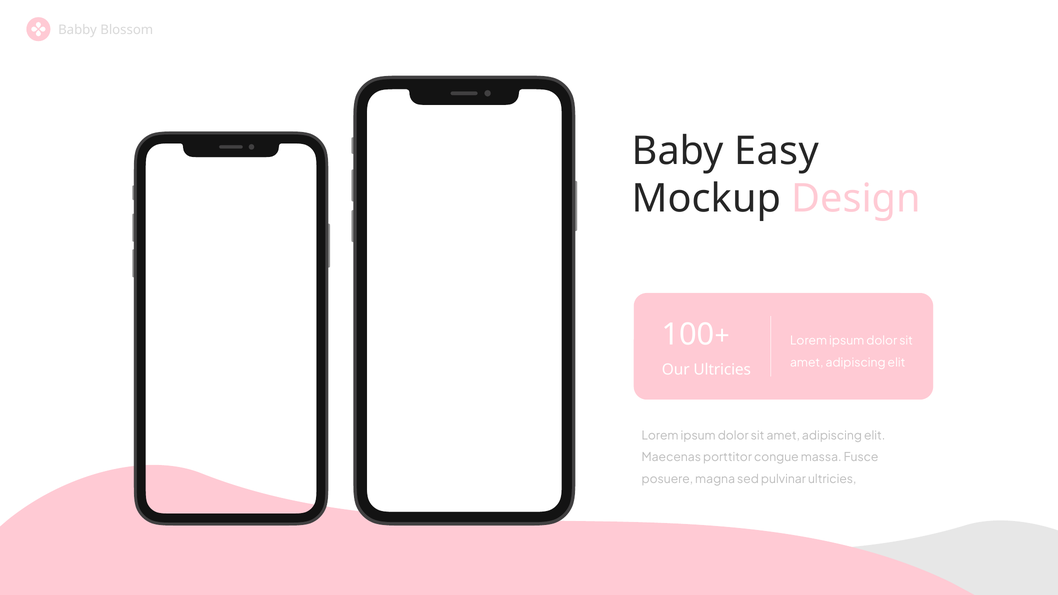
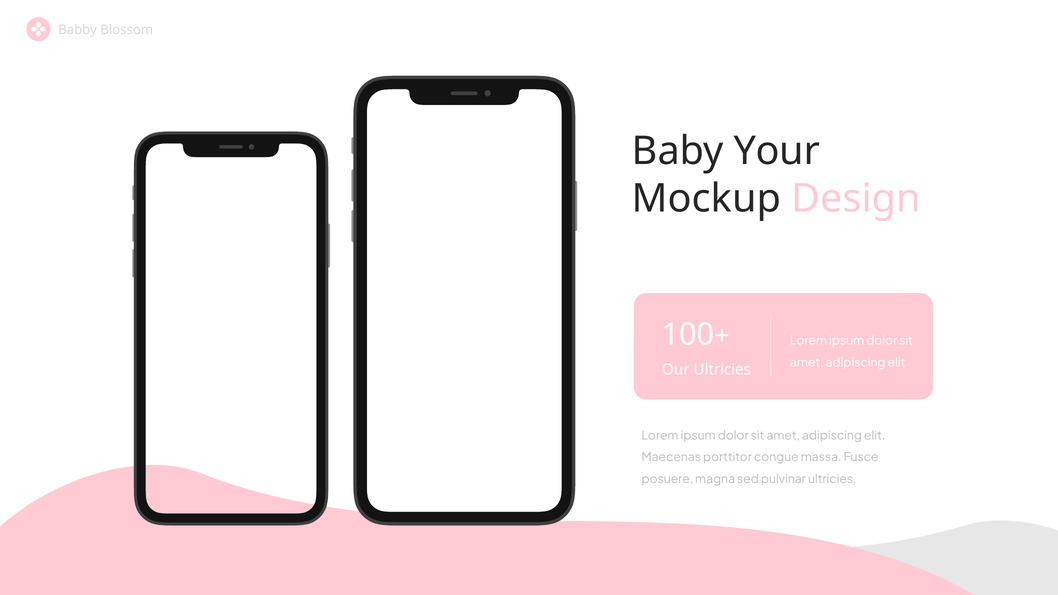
Easy: Easy -> Your
